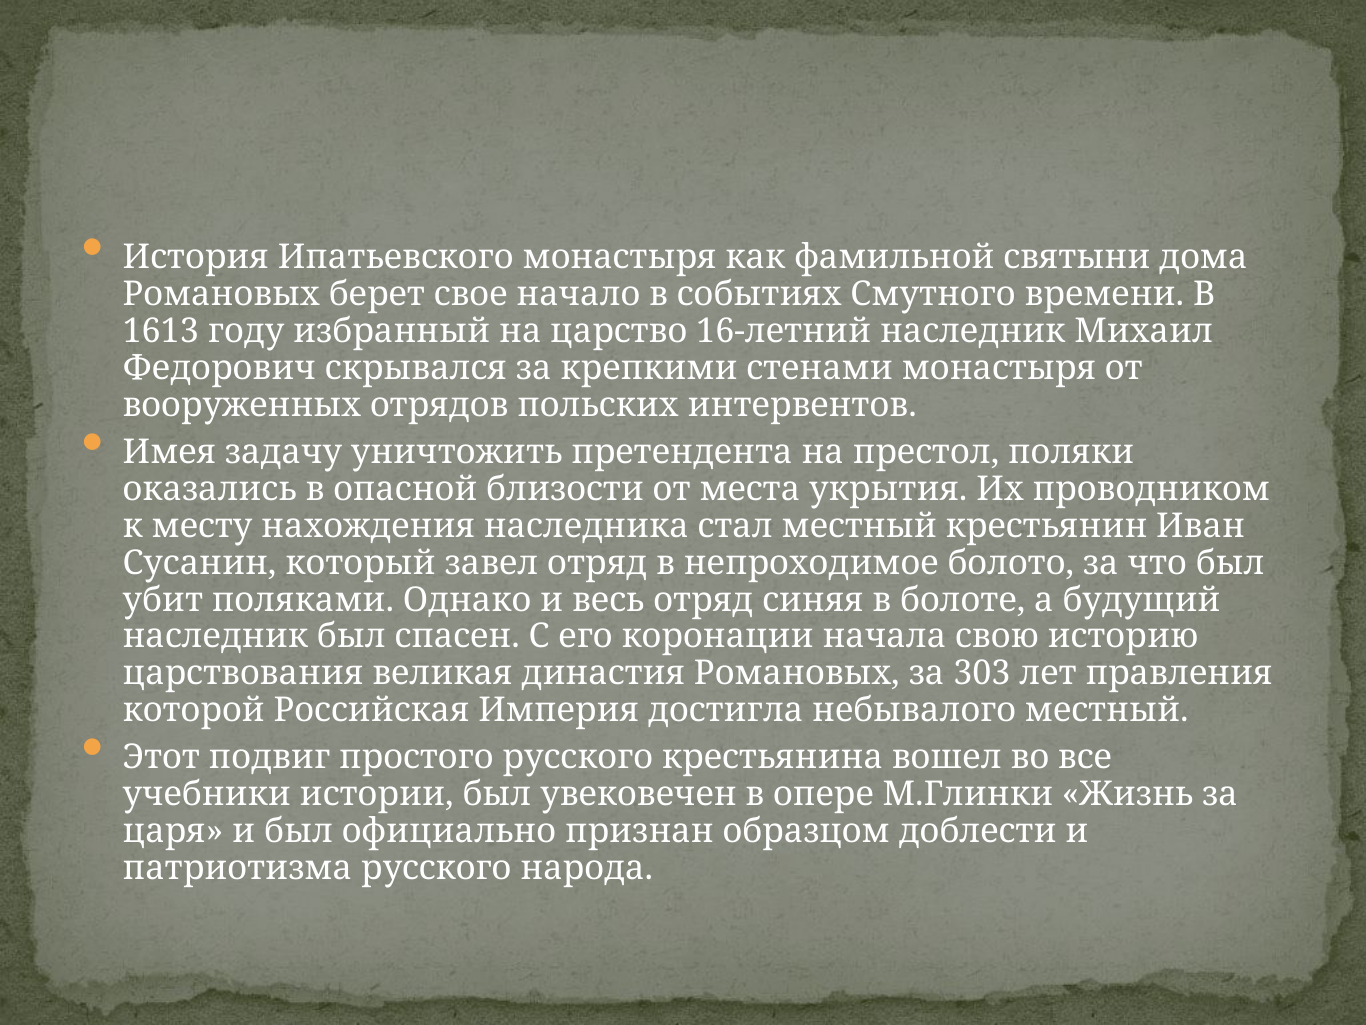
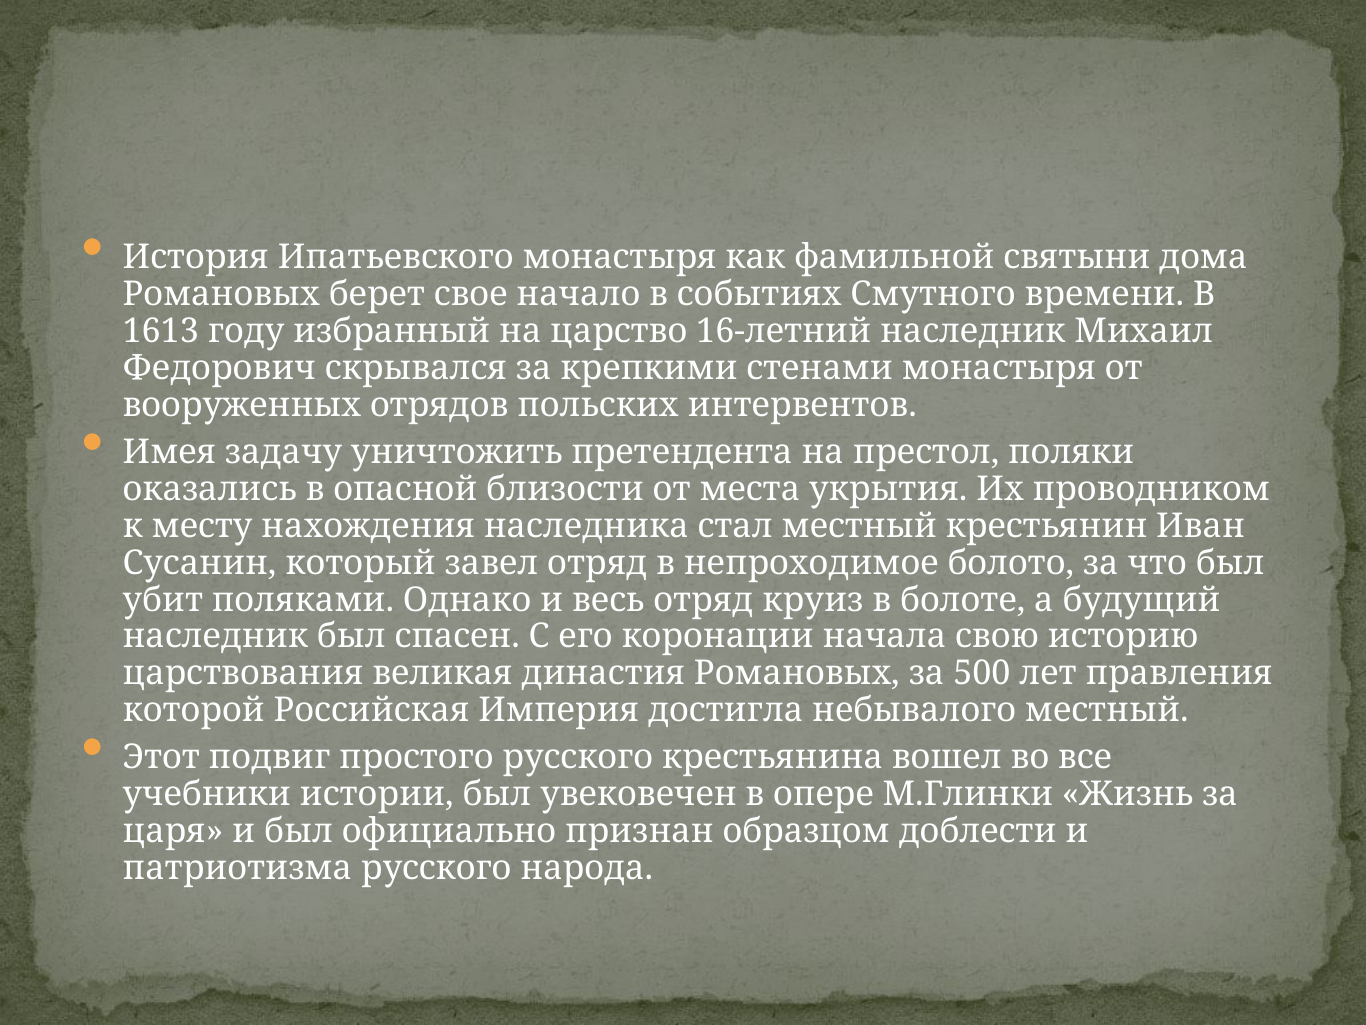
синяя: синяя -> круиз
303: 303 -> 500
